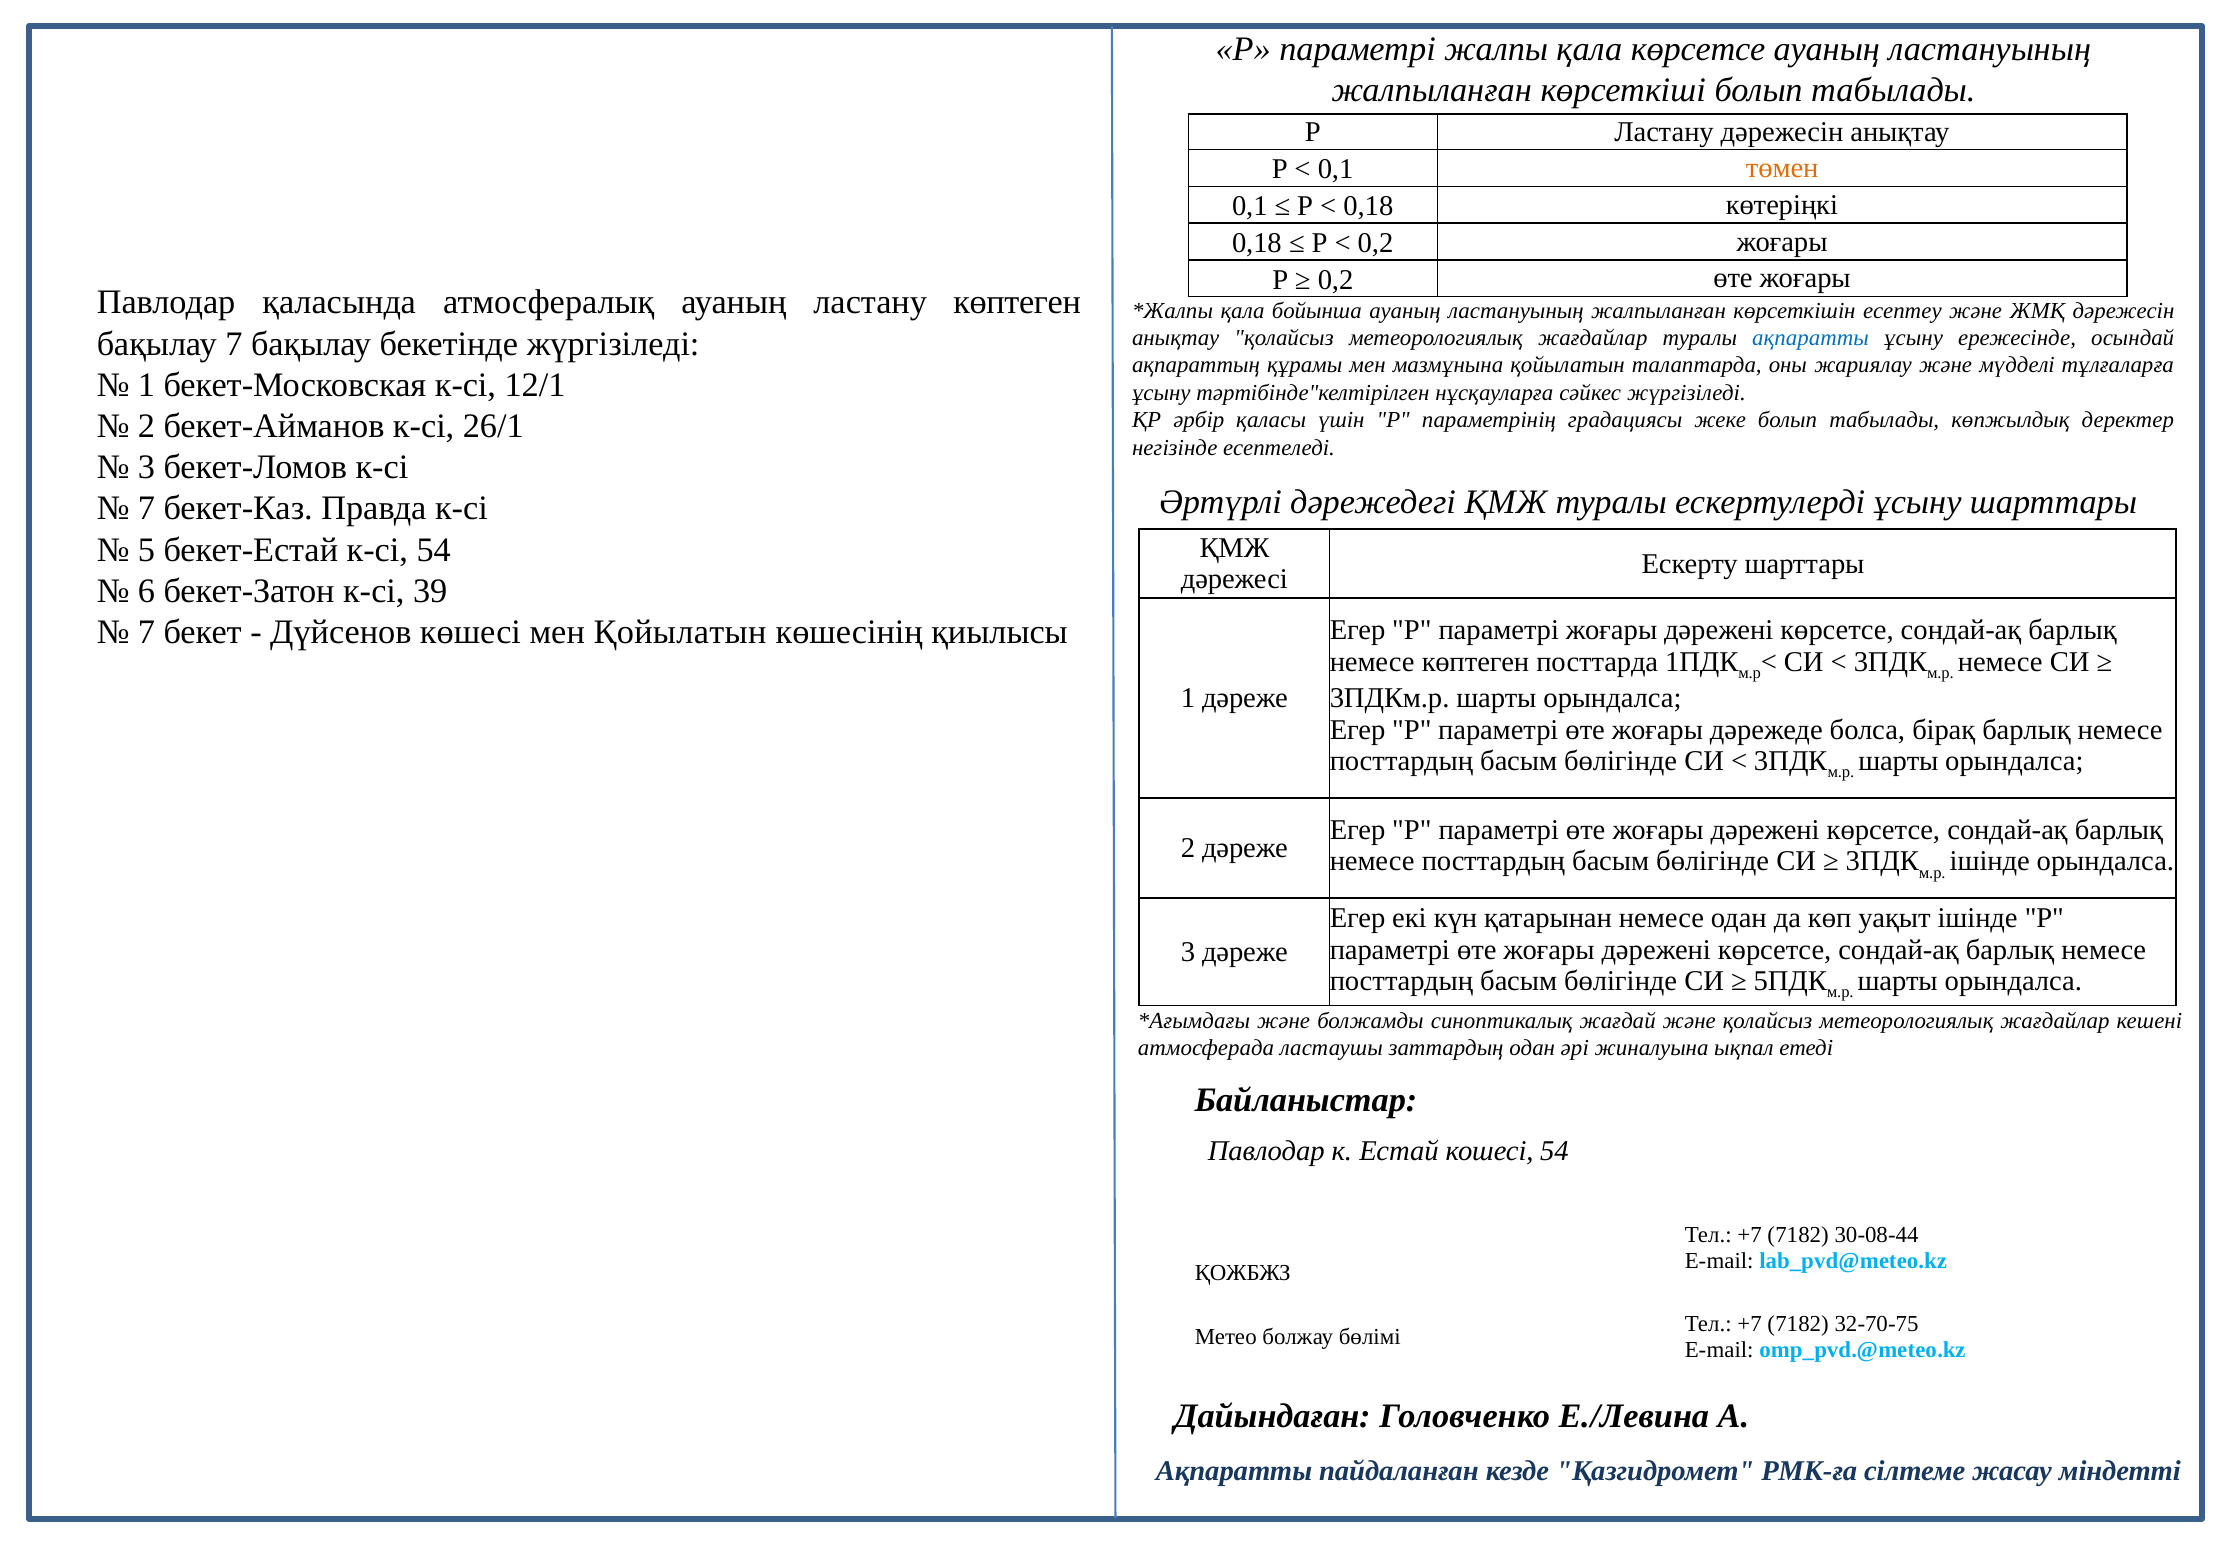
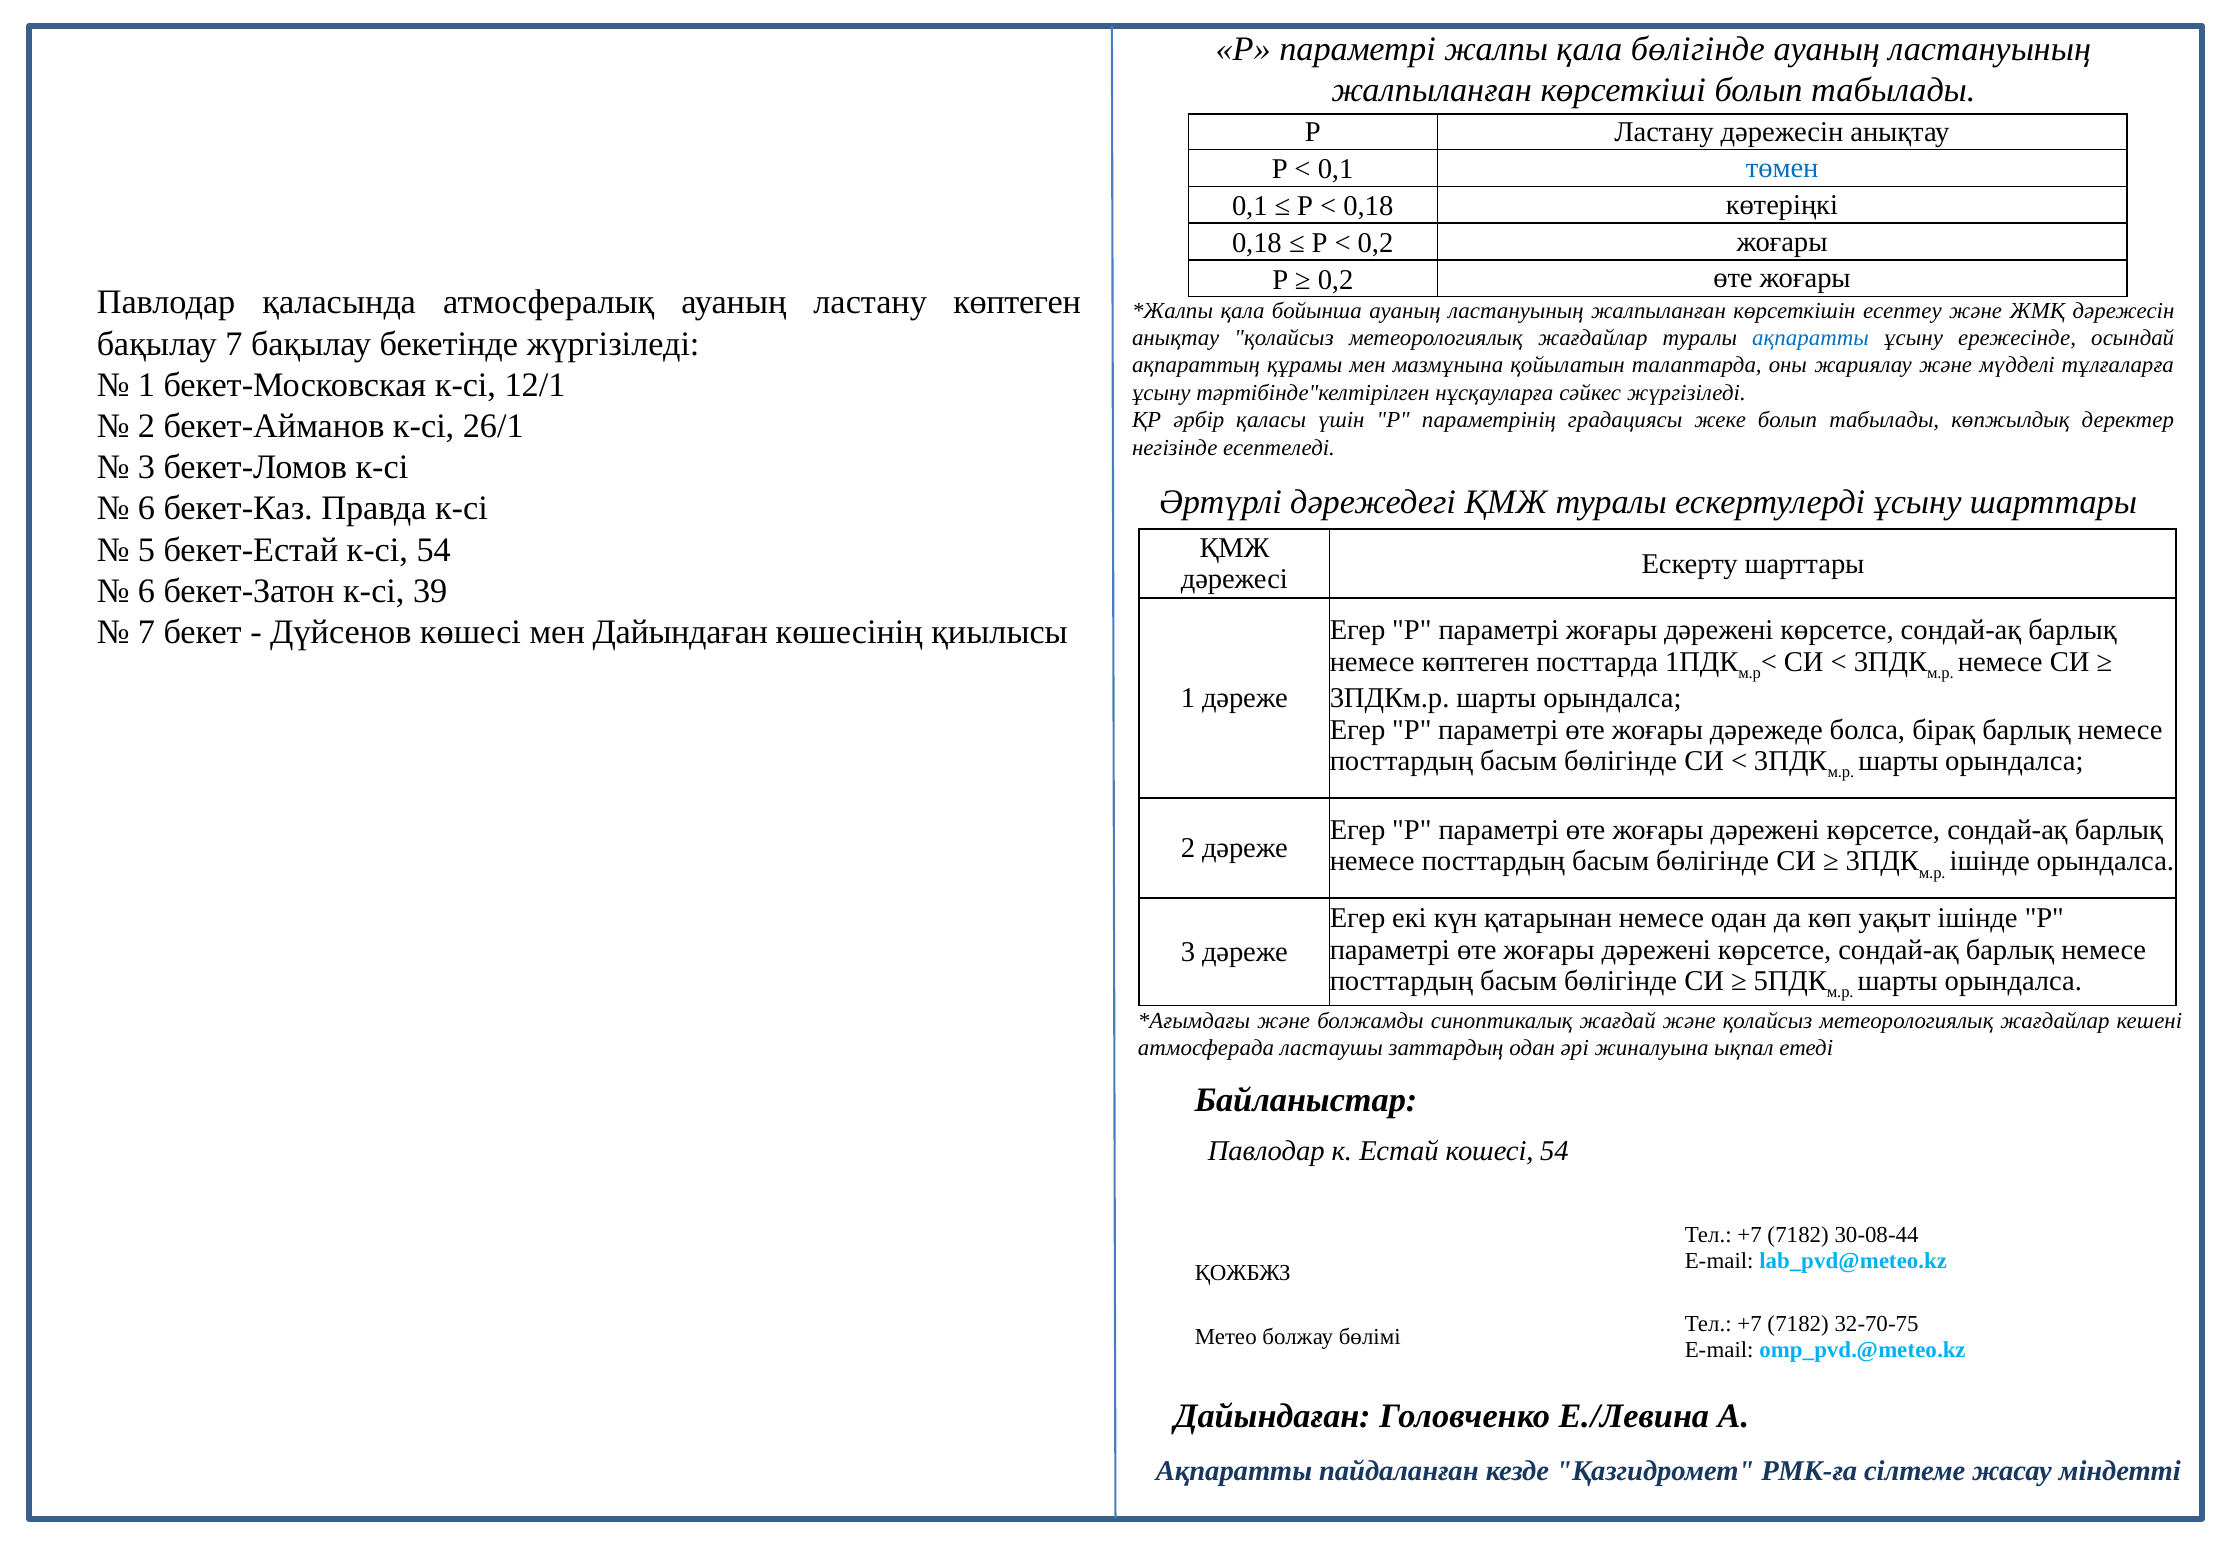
қала көрсетсе: көрсетсе -> бөлігінде
төмен colour: orange -> blue
7 at (147, 508): 7 -> 6
мен Қойылатын: Қойылатын -> Дайындаған
